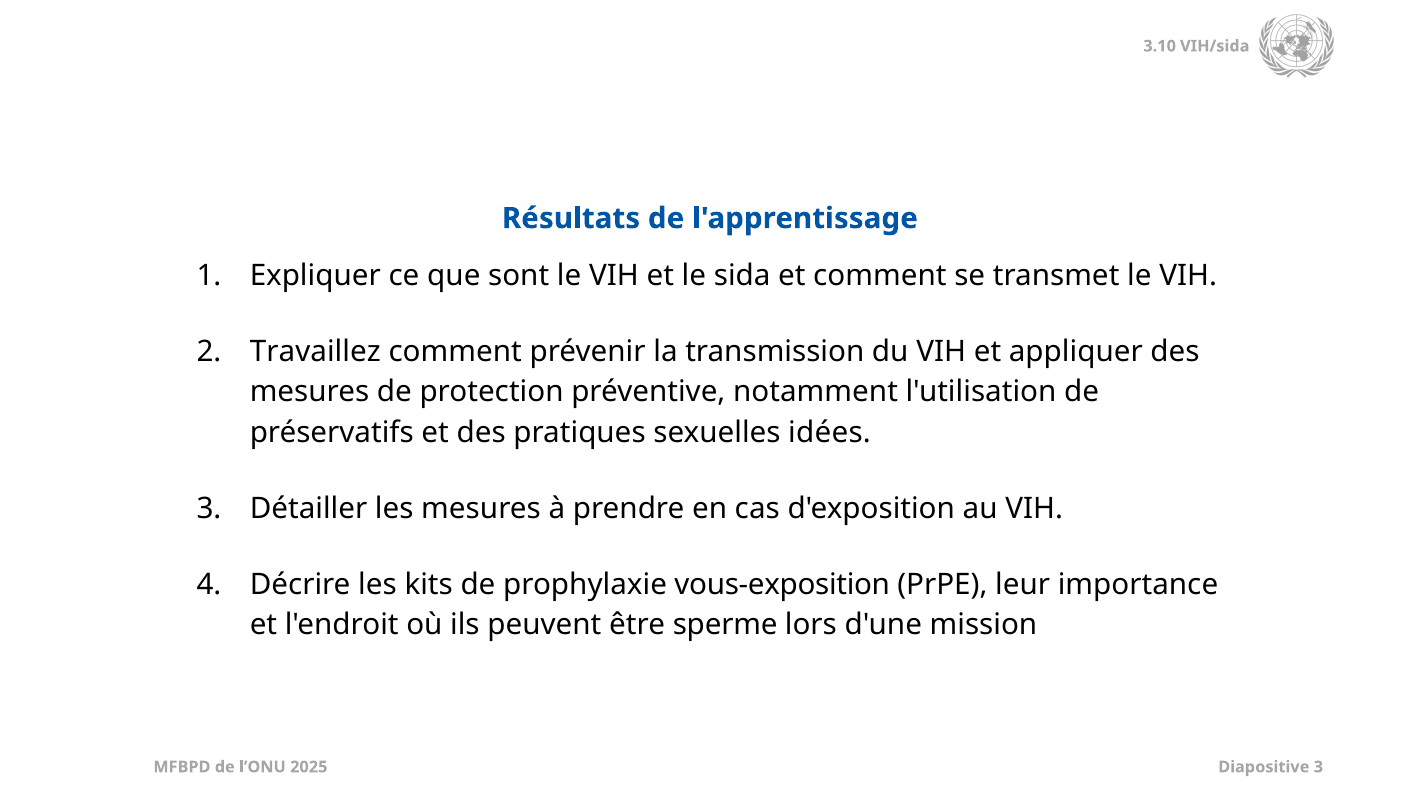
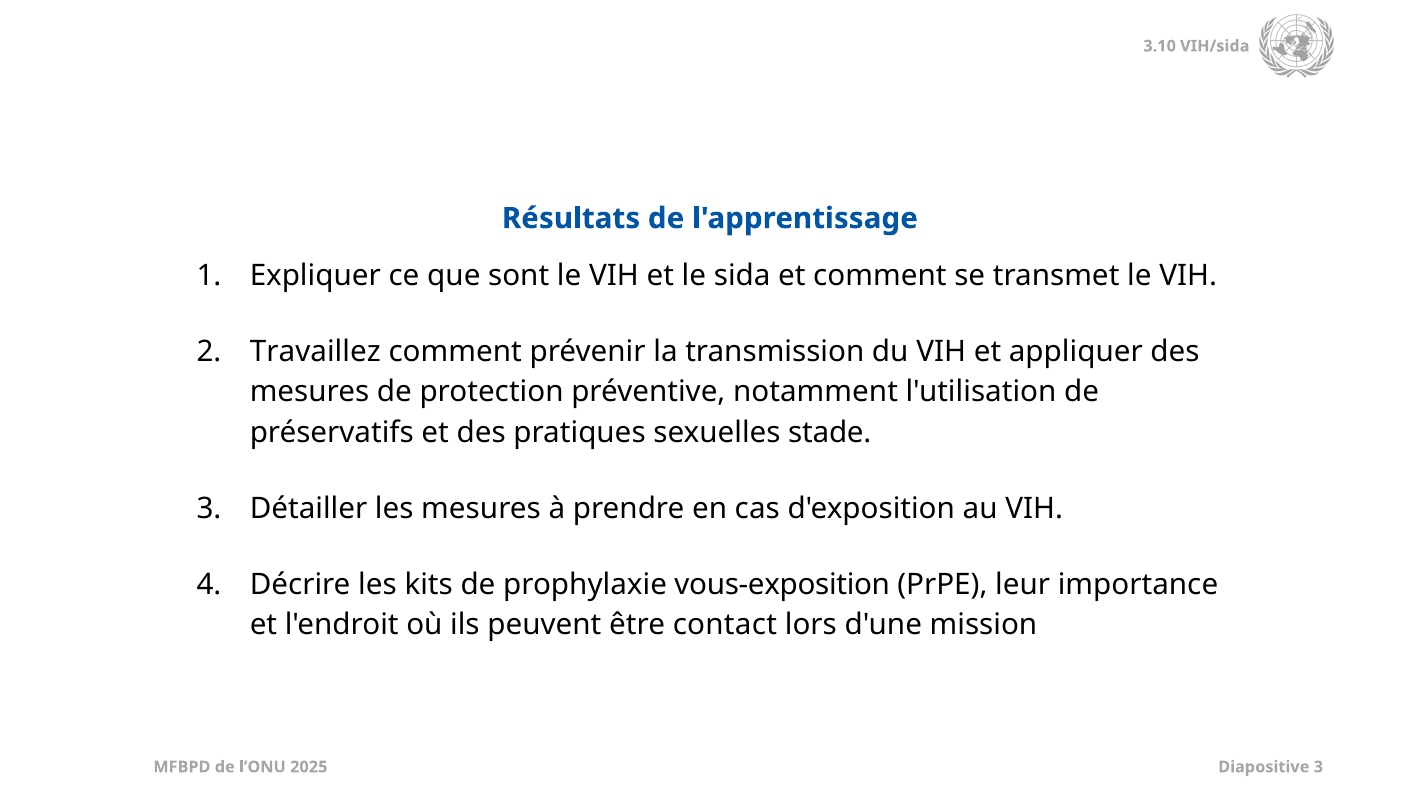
idées: idées -> stade
sperme: sperme -> contact
